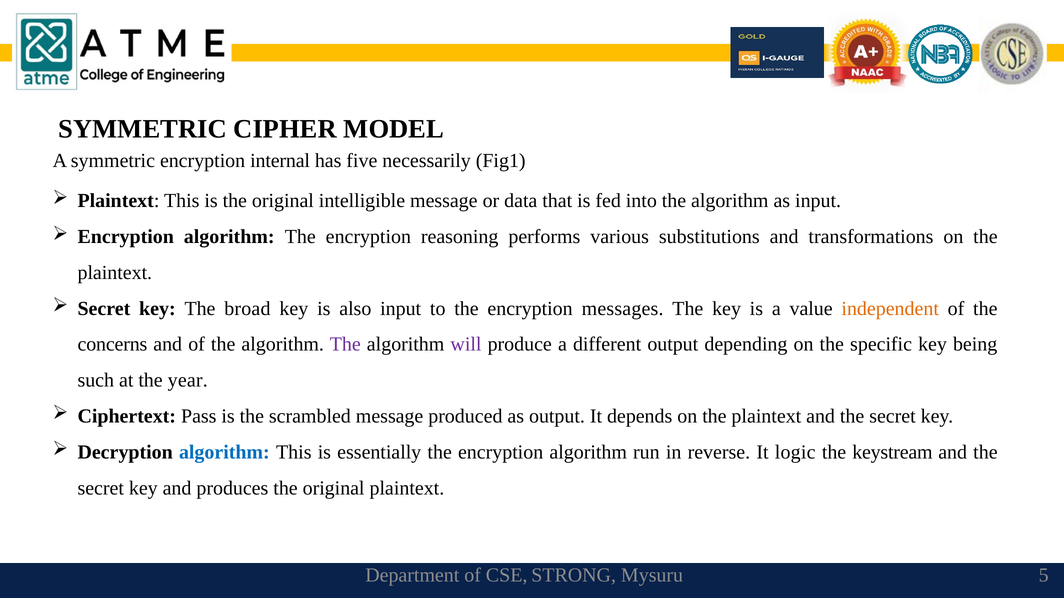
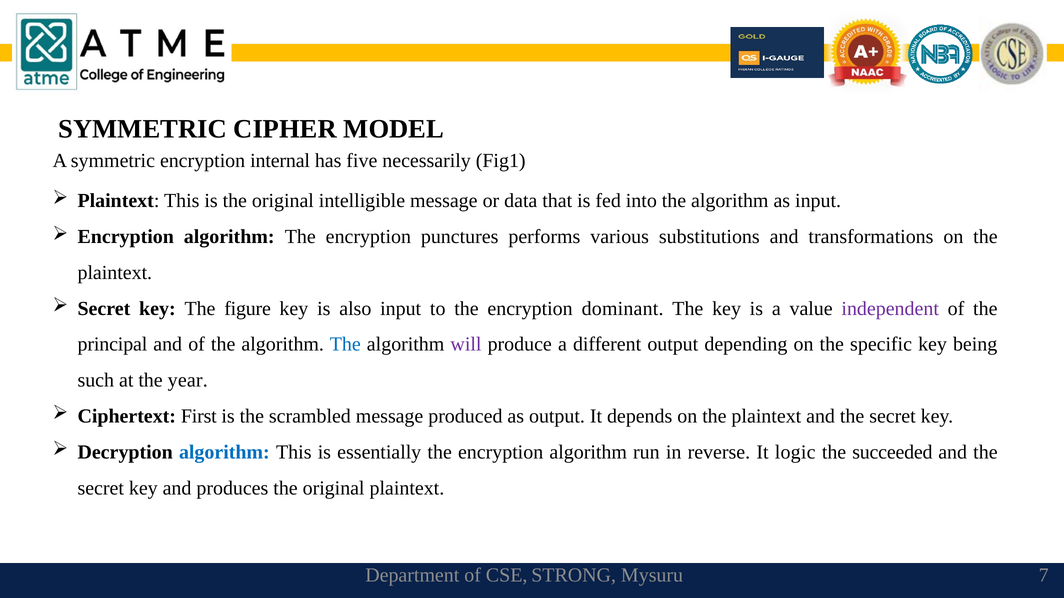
reasoning: reasoning -> punctures
broad: broad -> figure
messages: messages -> dominant
independent colour: orange -> purple
concerns: concerns -> principal
The at (345, 345) colour: purple -> blue
Pass: Pass -> First
keystream: keystream -> succeeded
5: 5 -> 7
